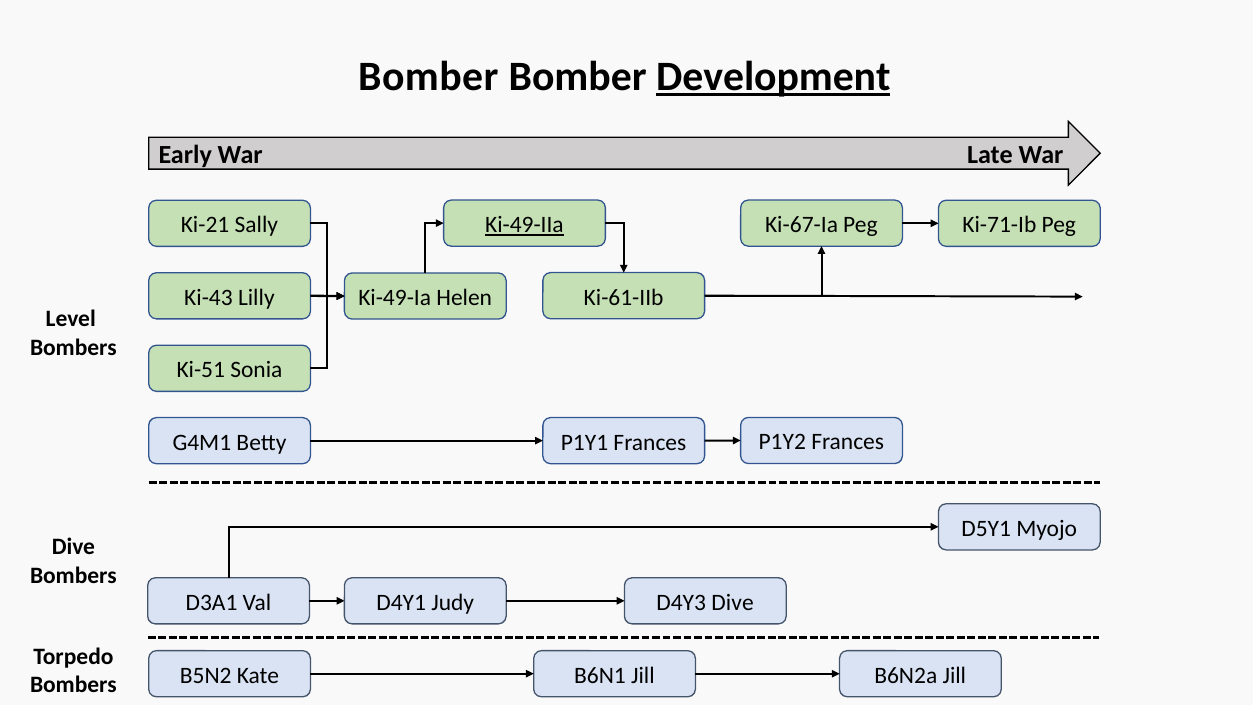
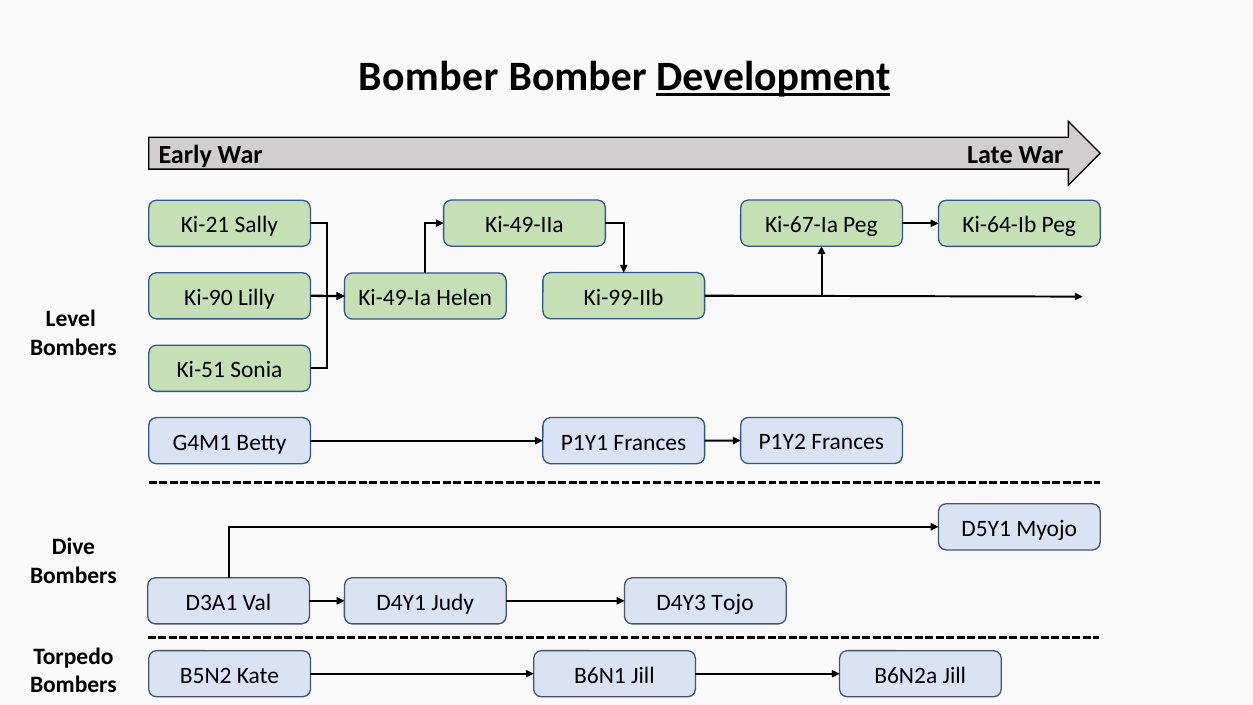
Ki-49-IIa underline: present -> none
Ki-71-Ib: Ki-71-Ib -> Ki-64-Ib
Ki-43: Ki-43 -> Ki-90
Ki-61-IIb: Ki-61-IIb -> Ki-99-IIb
D4Y3 Dive: Dive -> Tojo
